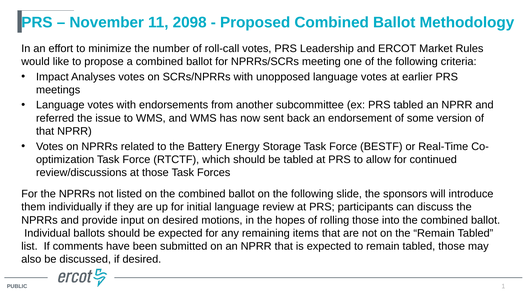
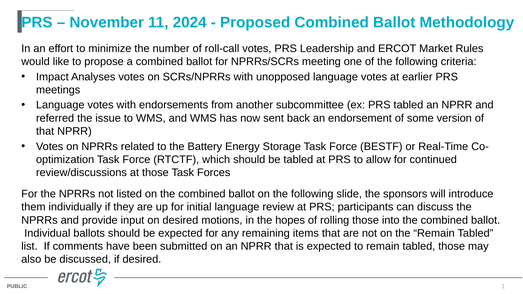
2098: 2098 -> 2024
